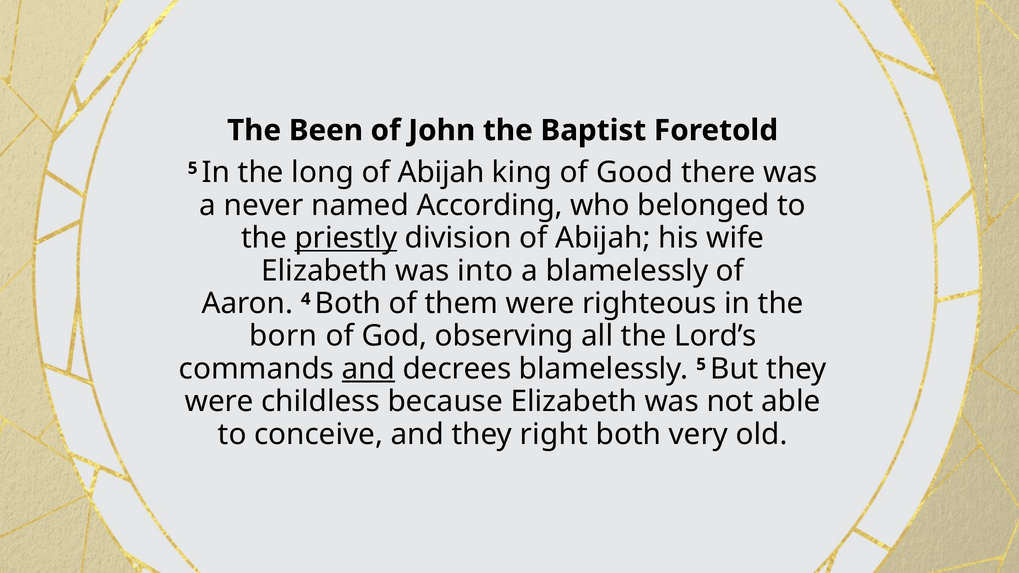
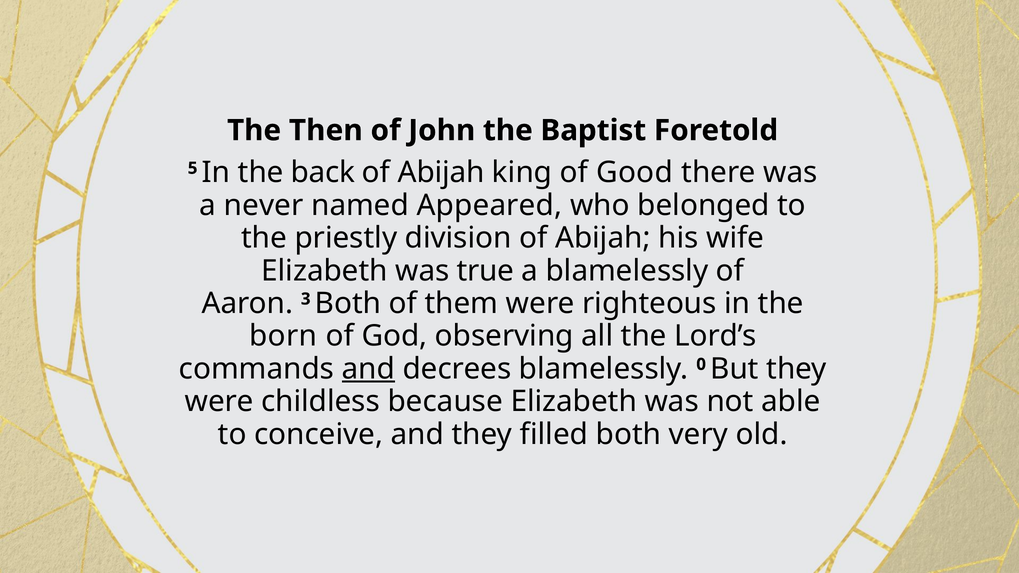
Been: Been -> Then
long: long -> back
According: According -> Appeared
priestly underline: present -> none
into: into -> true
4: 4 -> 3
blamelessly 5: 5 -> 0
right: right -> filled
